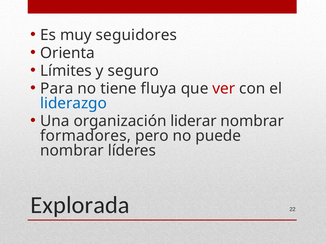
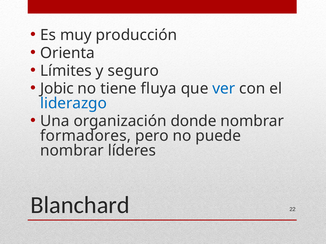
seguidores: seguidores -> producción
Para: Para -> Jobic
ver colour: red -> blue
liderar: liderar -> donde
Explorada: Explorada -> Blanchard
